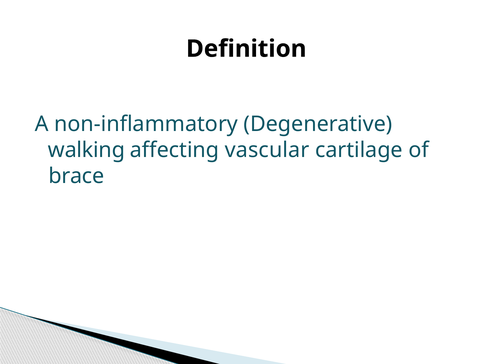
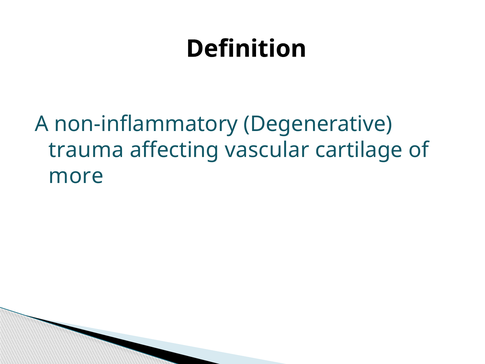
walking: walking -> trauma
brace: brace -> more
